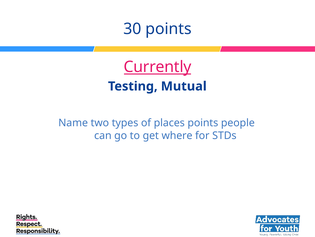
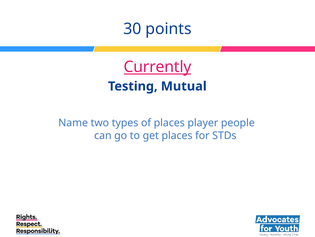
places points: points -> player
get where: where -> places
